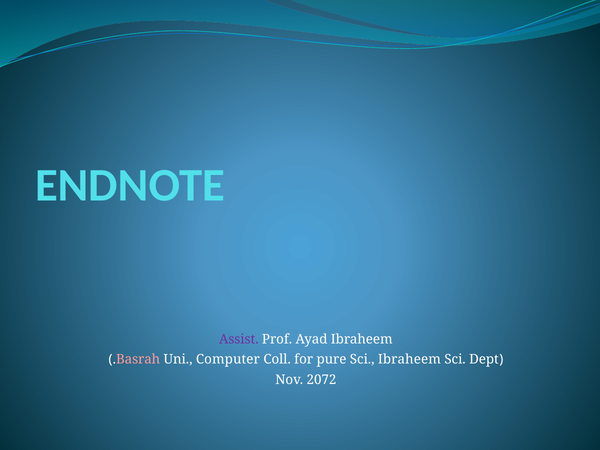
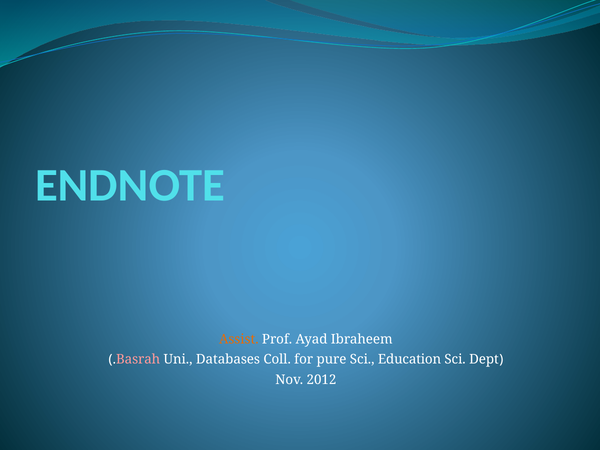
Assist colour: purple -> orange
Computer: Computer -> Databases
Sci Ibraheem: Ibraheem -> Education
2072: 2072 -> 2012
